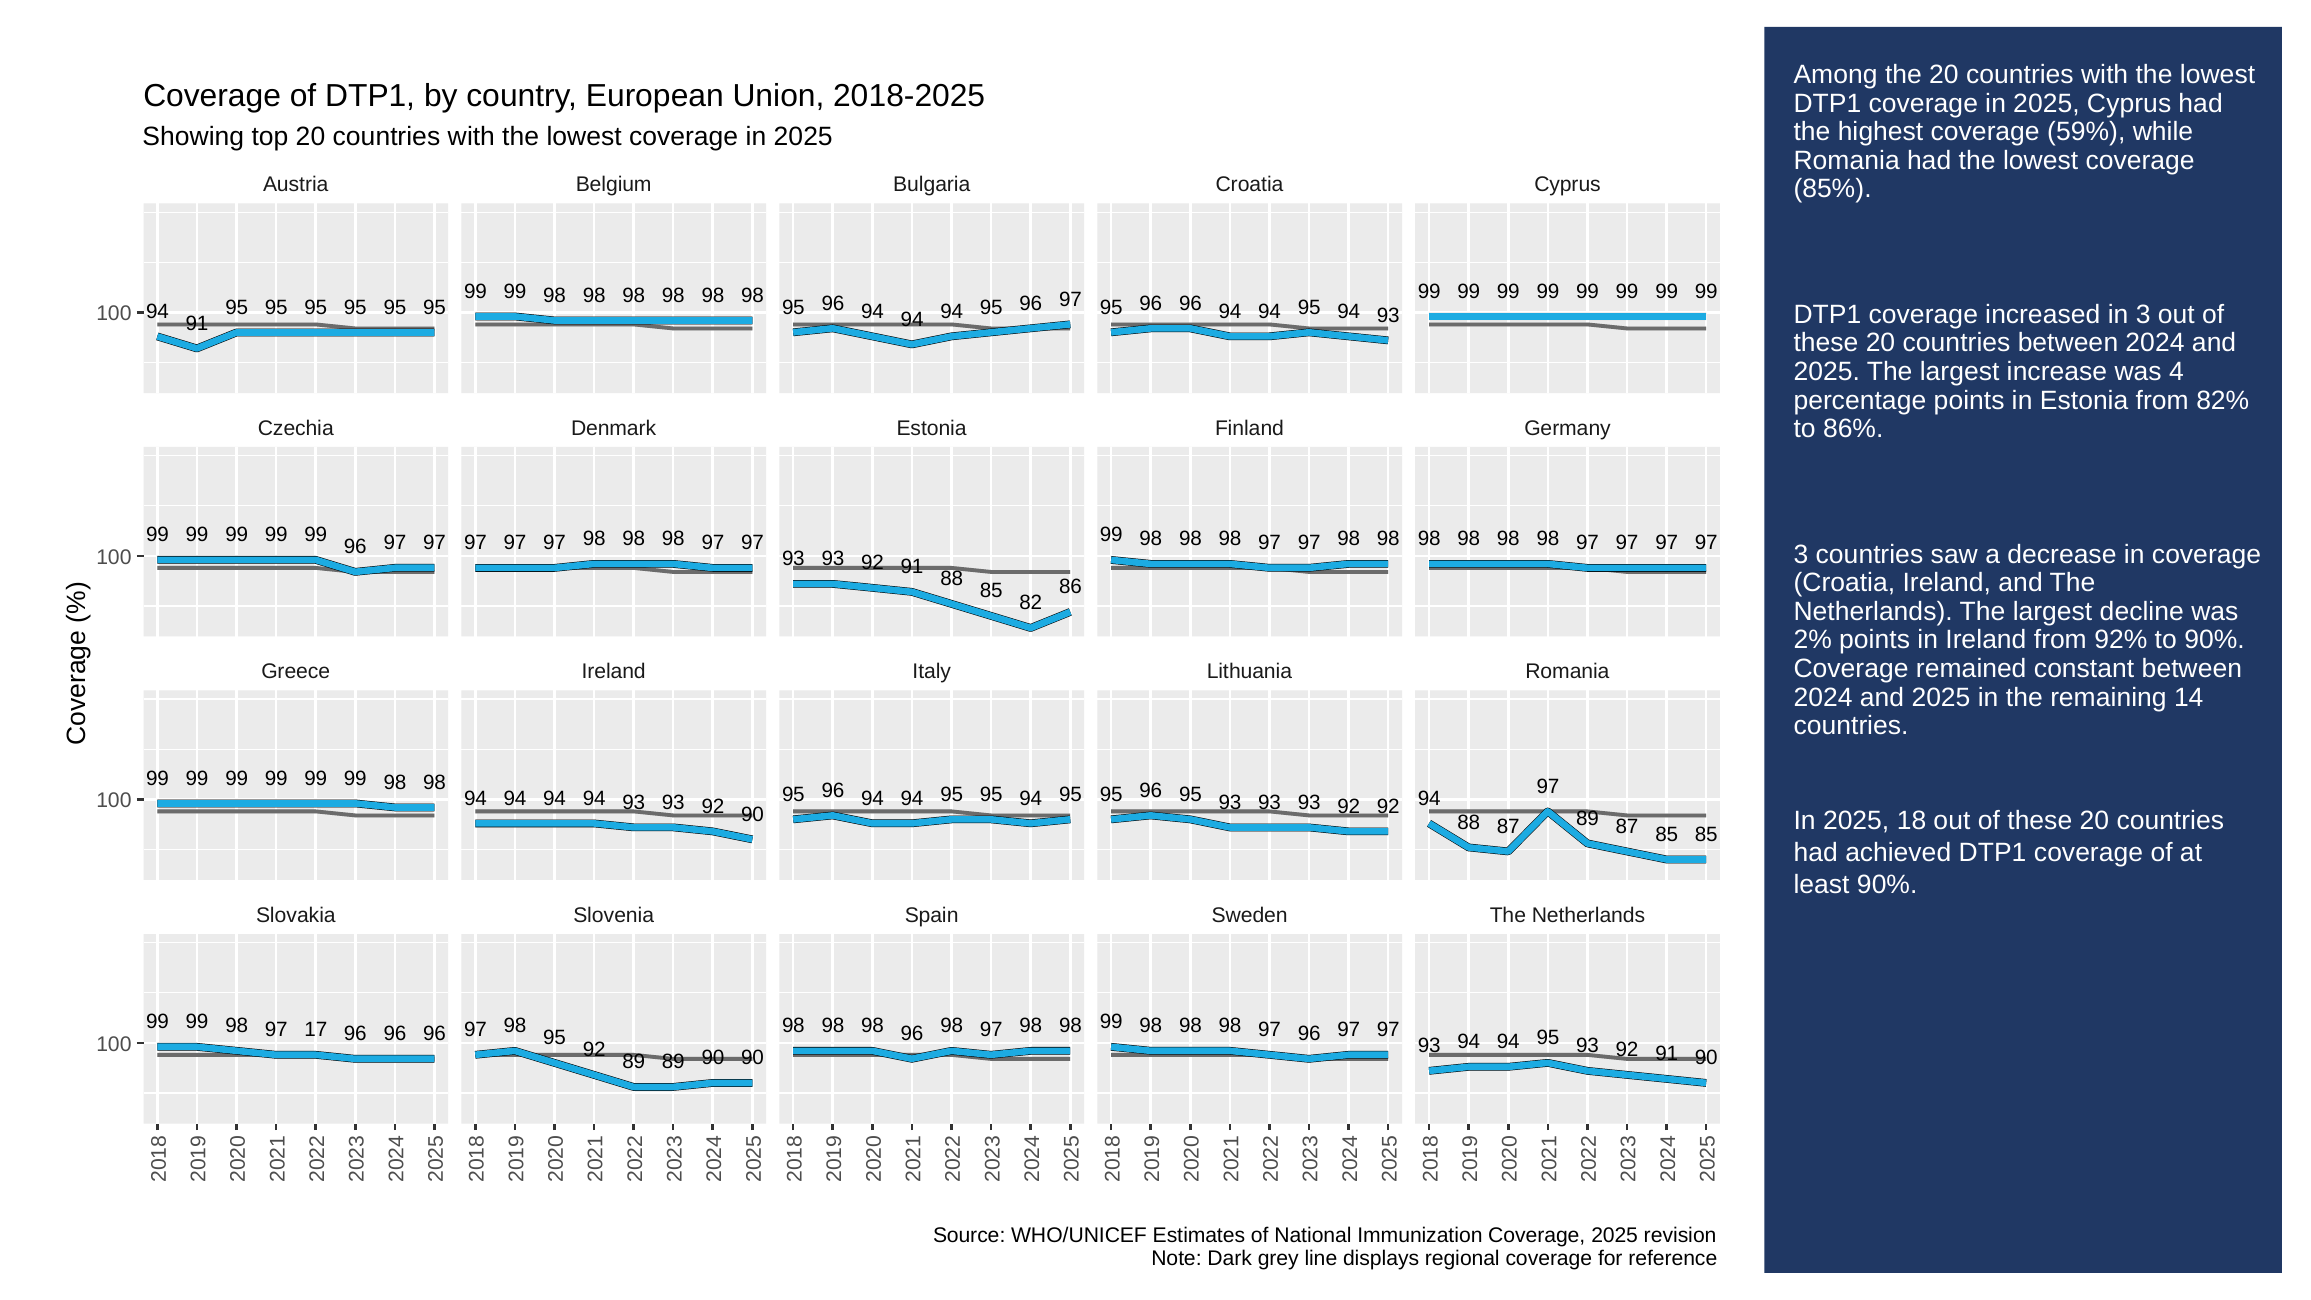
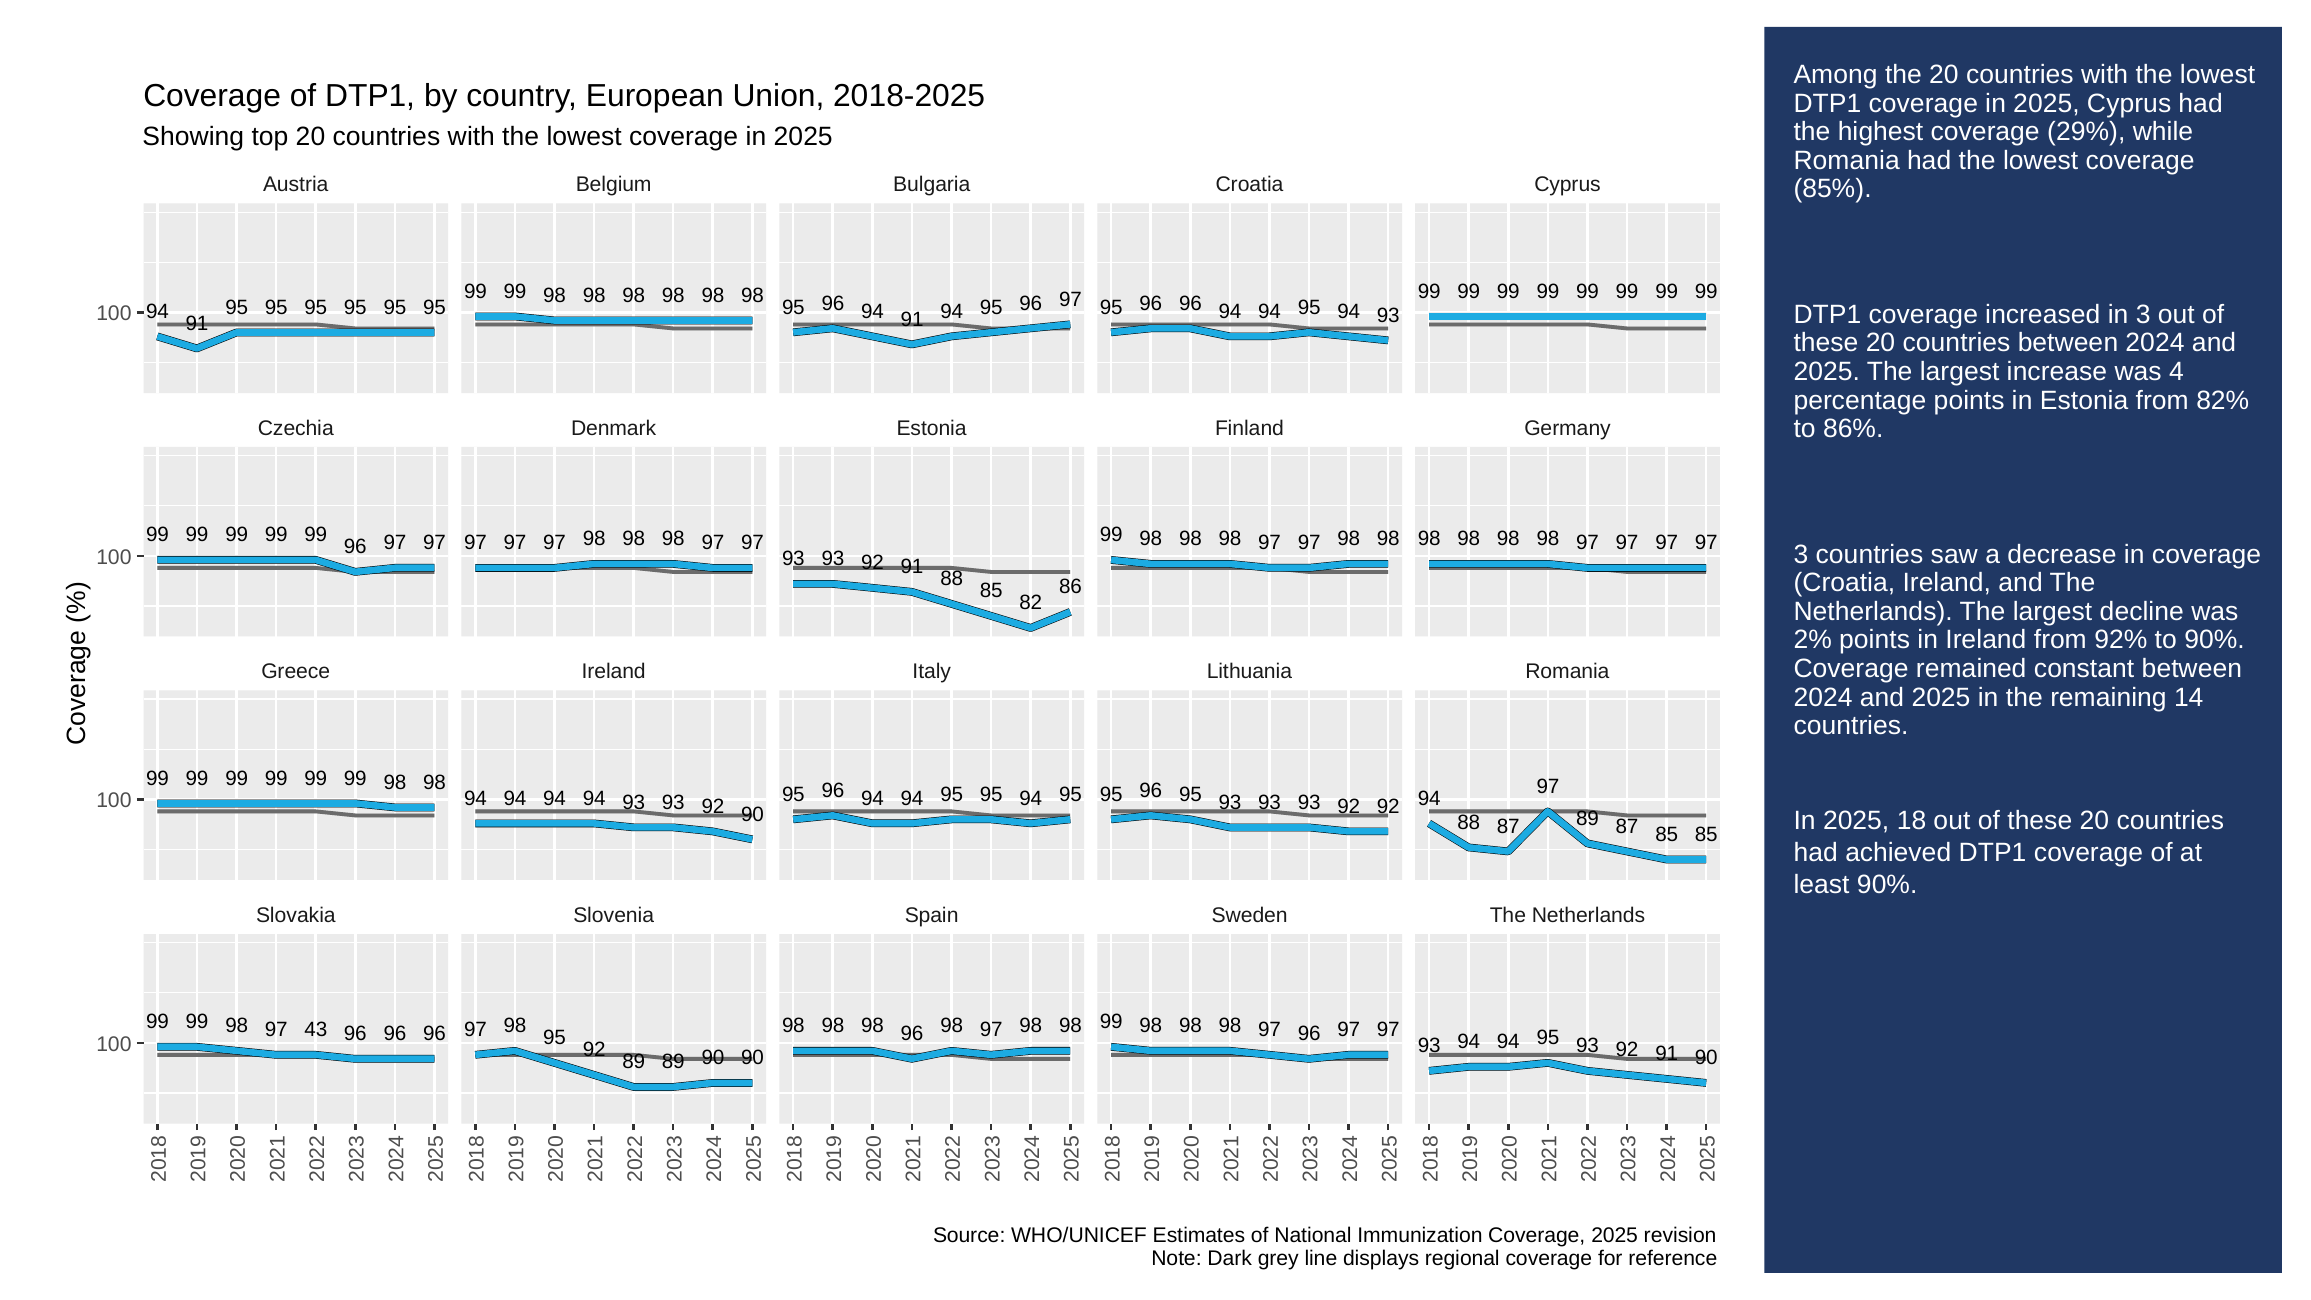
59%: 59% -> 29%
94 at (912, 319): 94 -> 91
17: 17 -> 43
